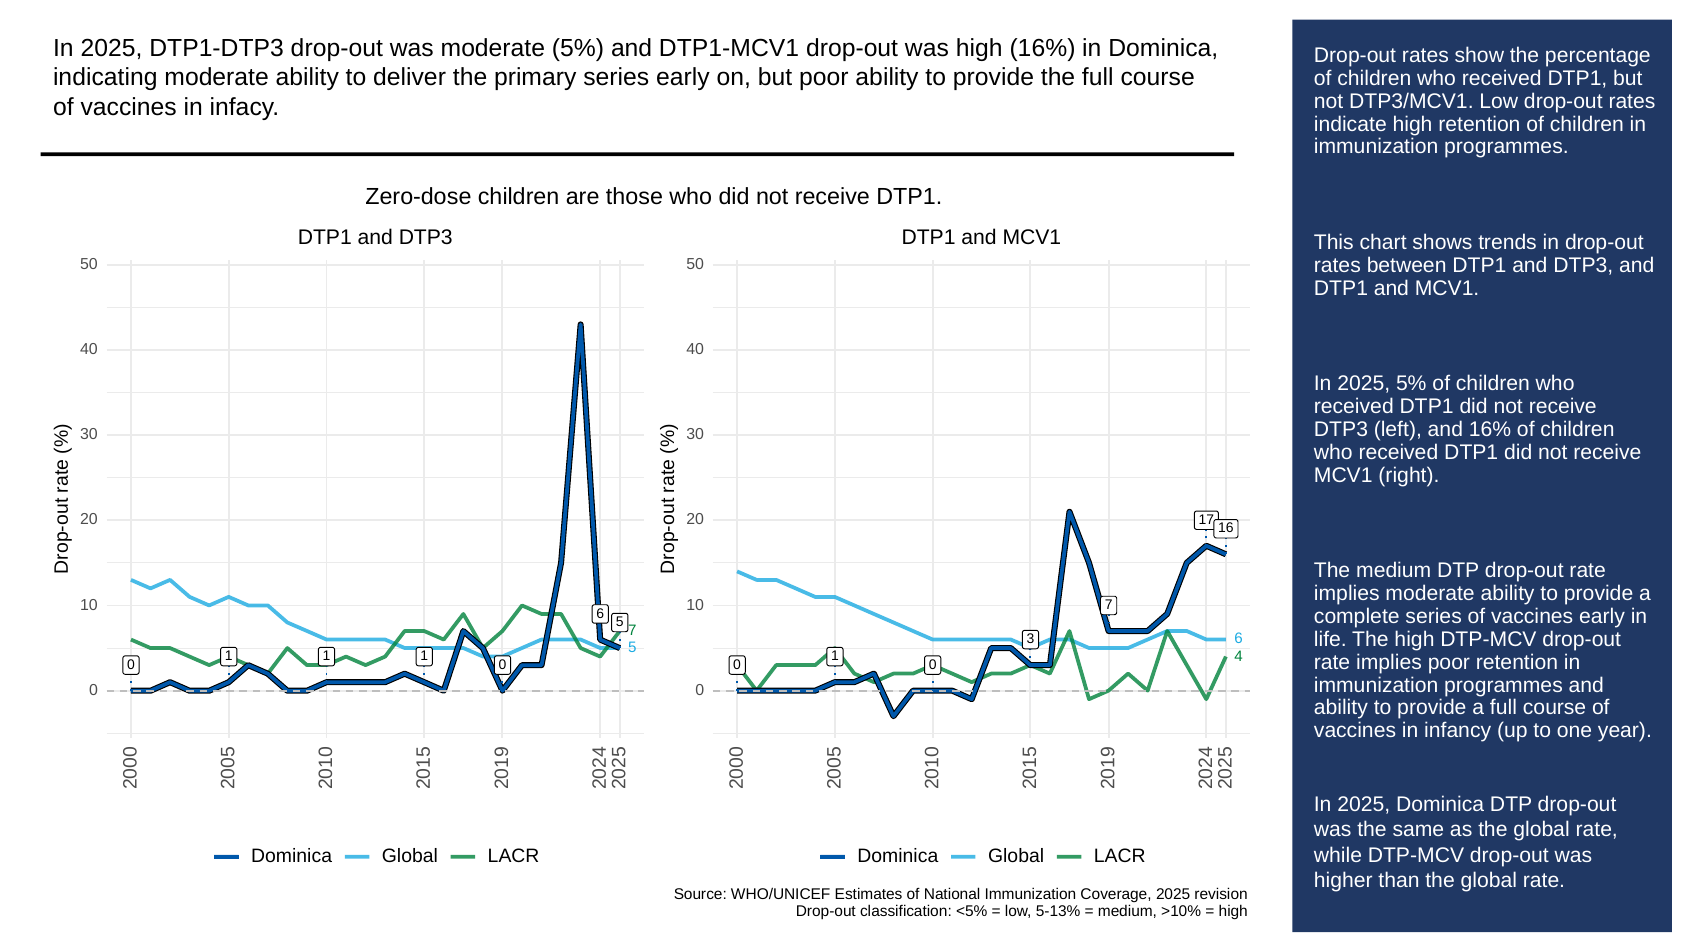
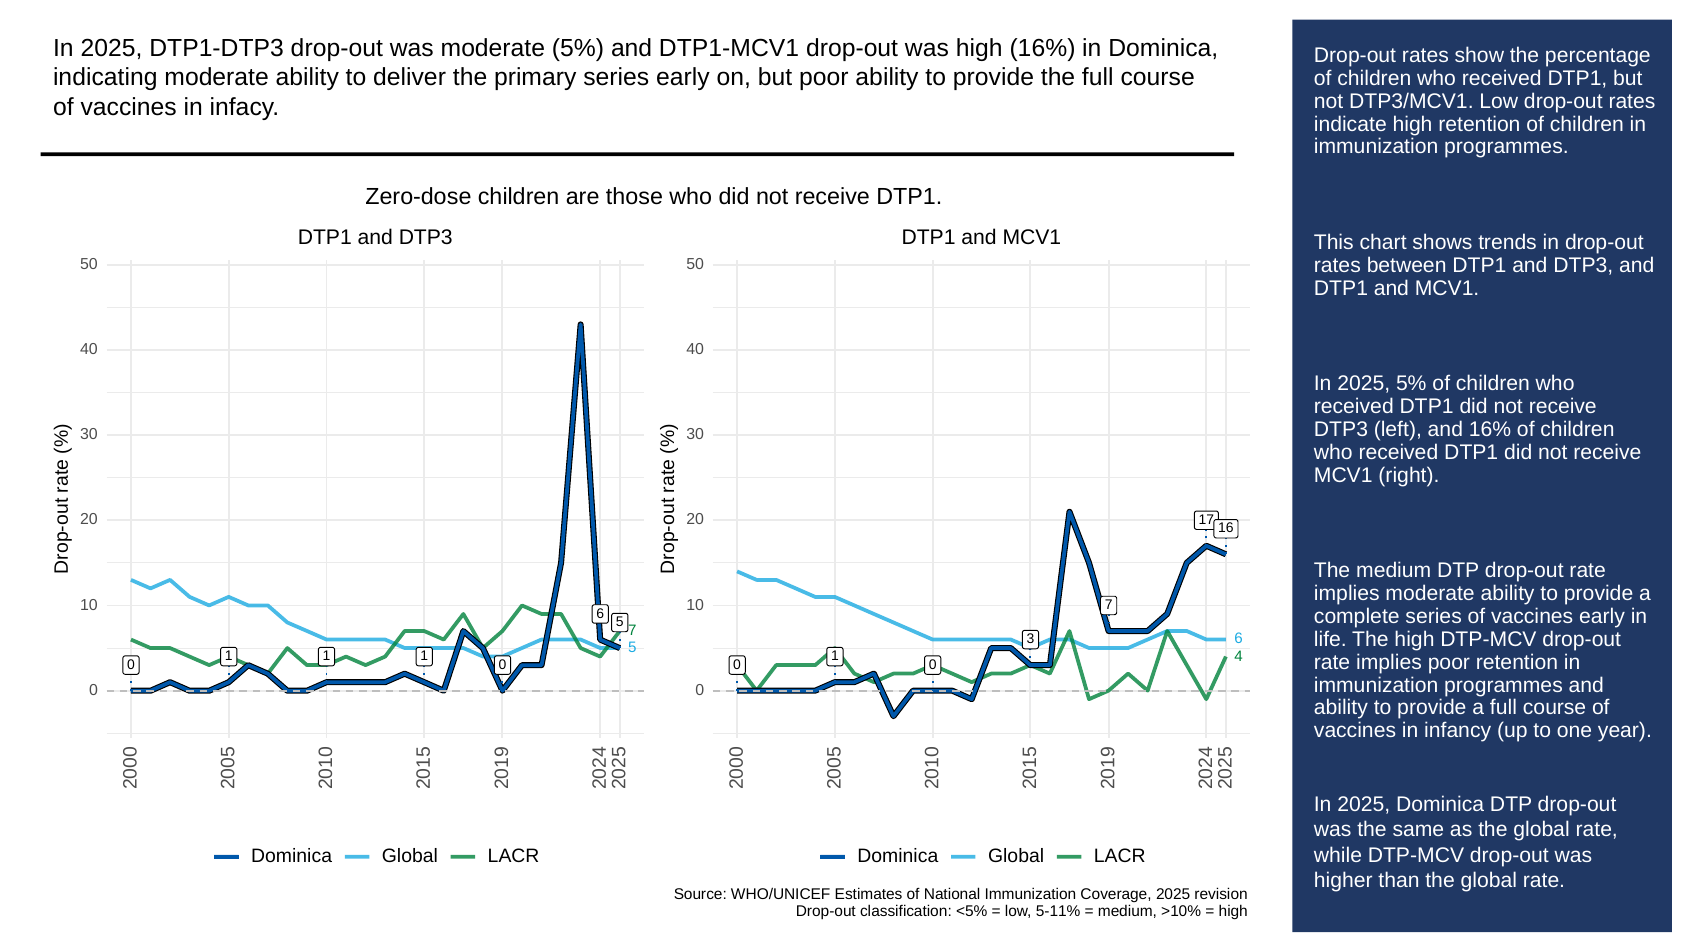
5-13%: 5-13% -> 5-11%
